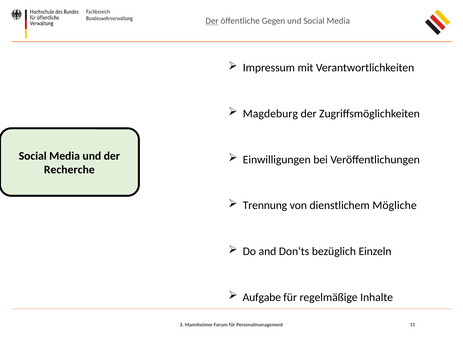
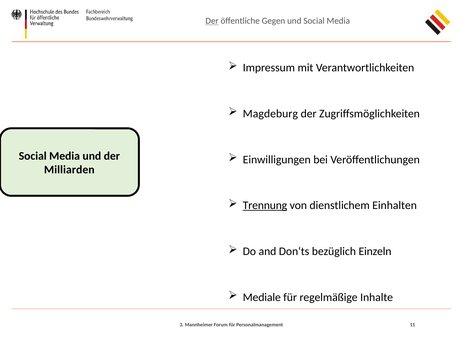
Recherche: Recherche -> Milliarden
Trennung underline: none -> present
Mögliche: Mögliche -> Einhalten
Aufgabe: Aufgabe -> Mediale
